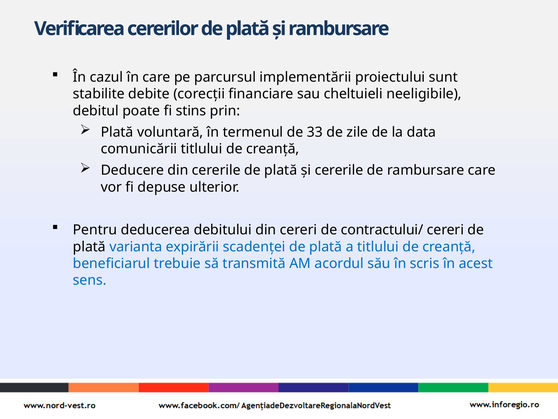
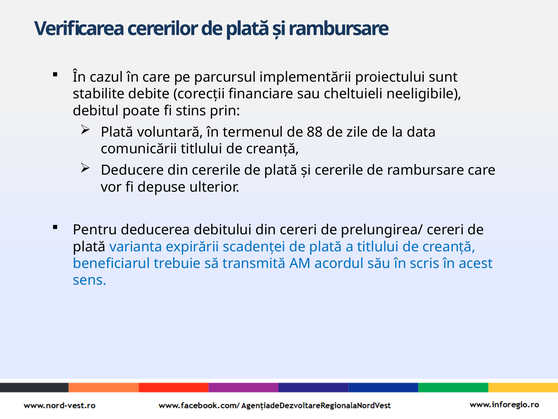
33: 33 -> 88
contractului/: contractului/ -> prelungirea/
